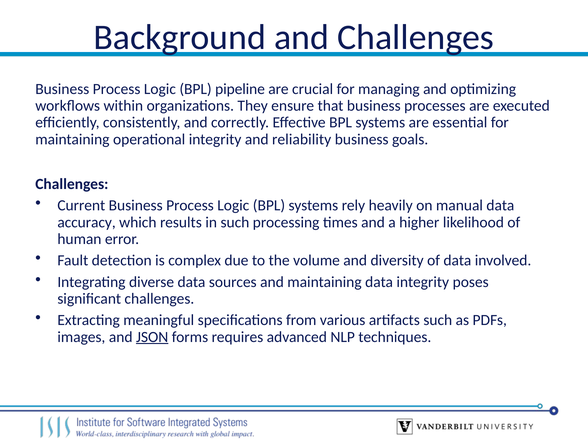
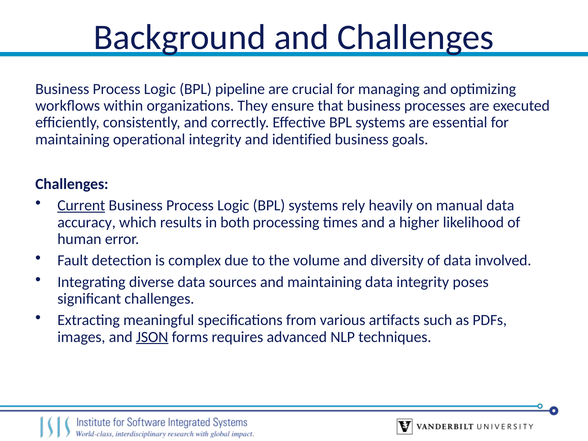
reliability: reliability -> identified
Current underline: none -> present
in such: such -> both
